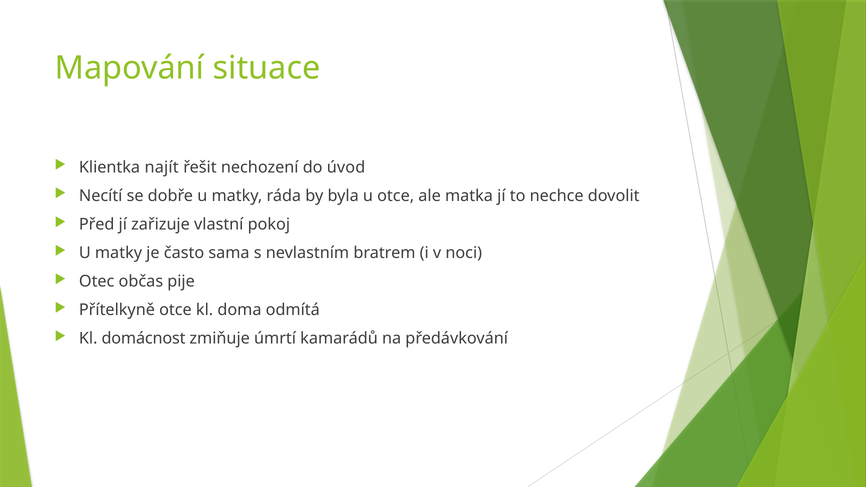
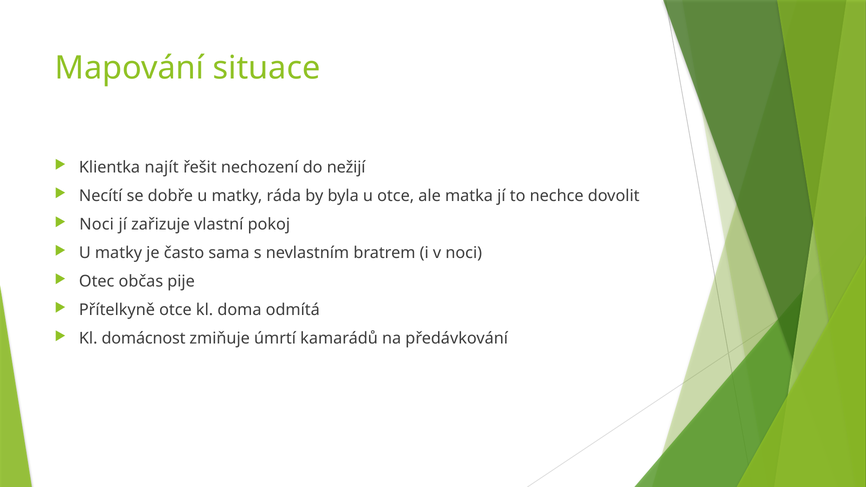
úvod: úvod -> nežijí
Před at (97, 225): Před -> Noci
